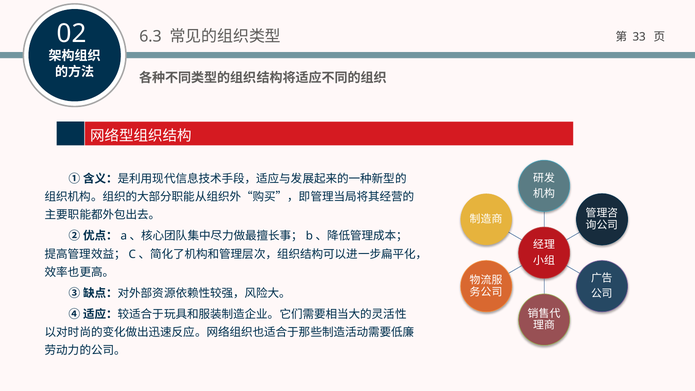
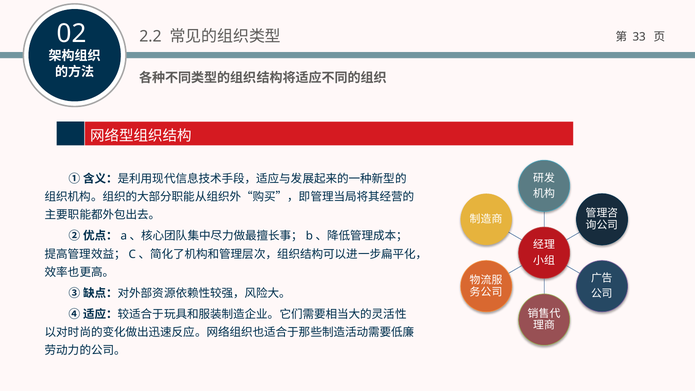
6.3: 6.3 -> 2.2
